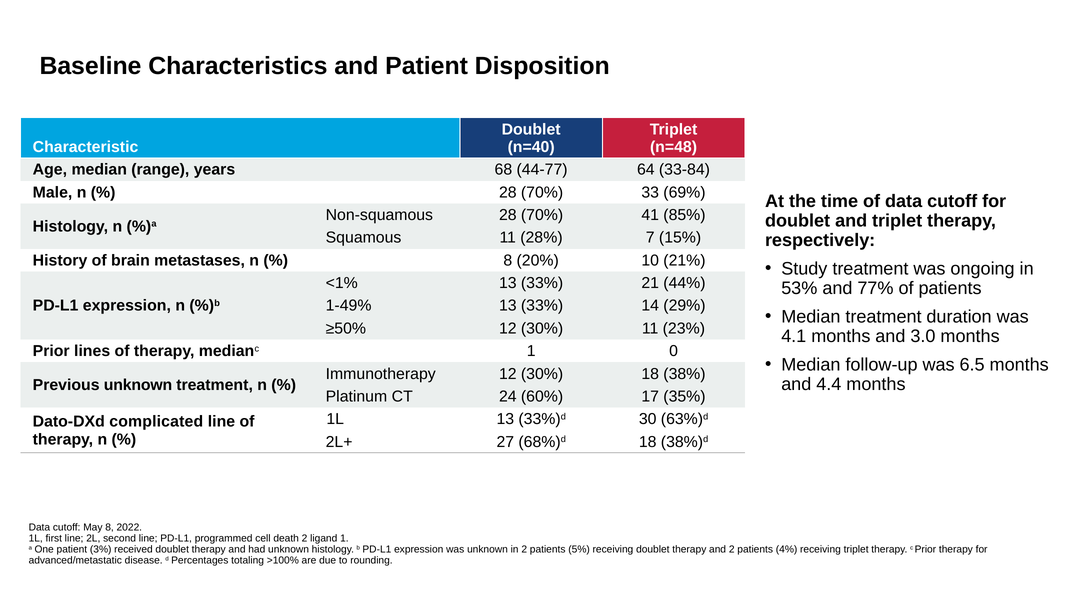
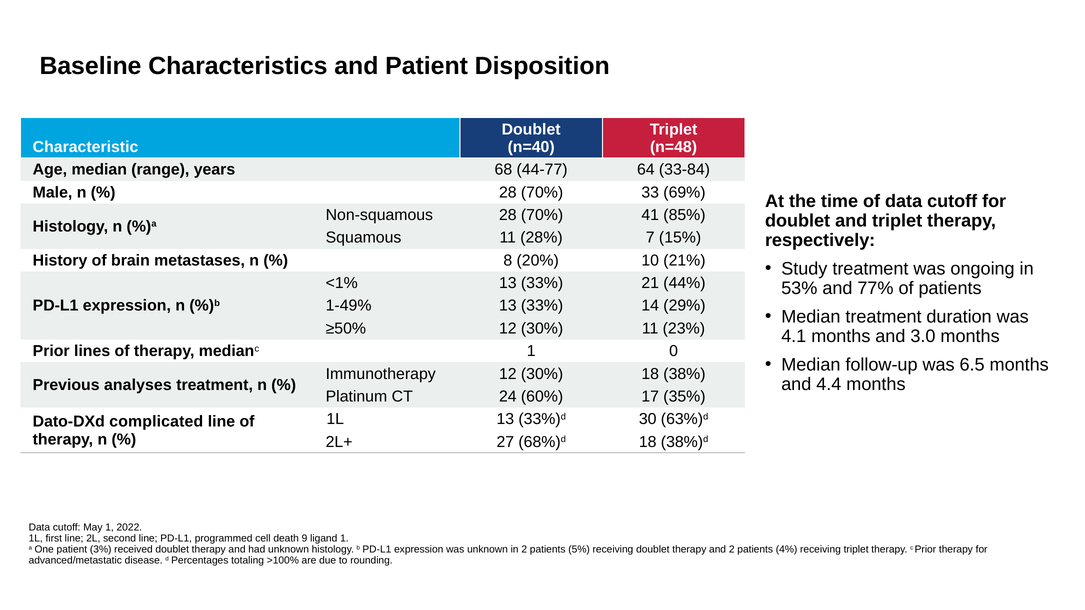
Previous unknown: unknown -> analyses
May 8: 8 -> 1
death 2: 2 -> 9
